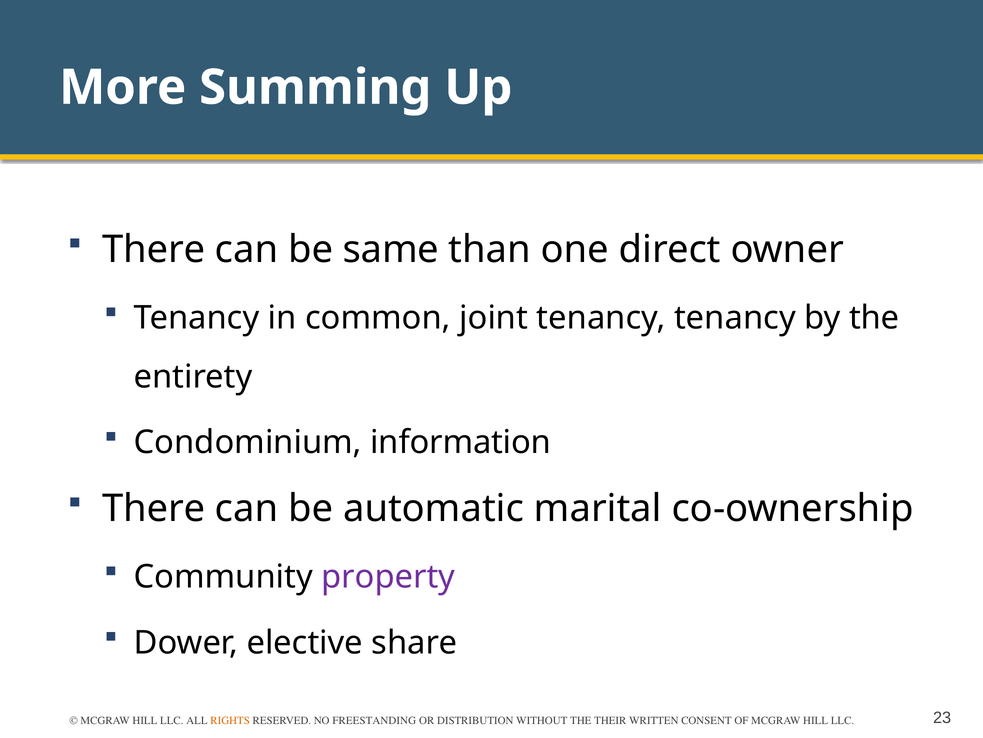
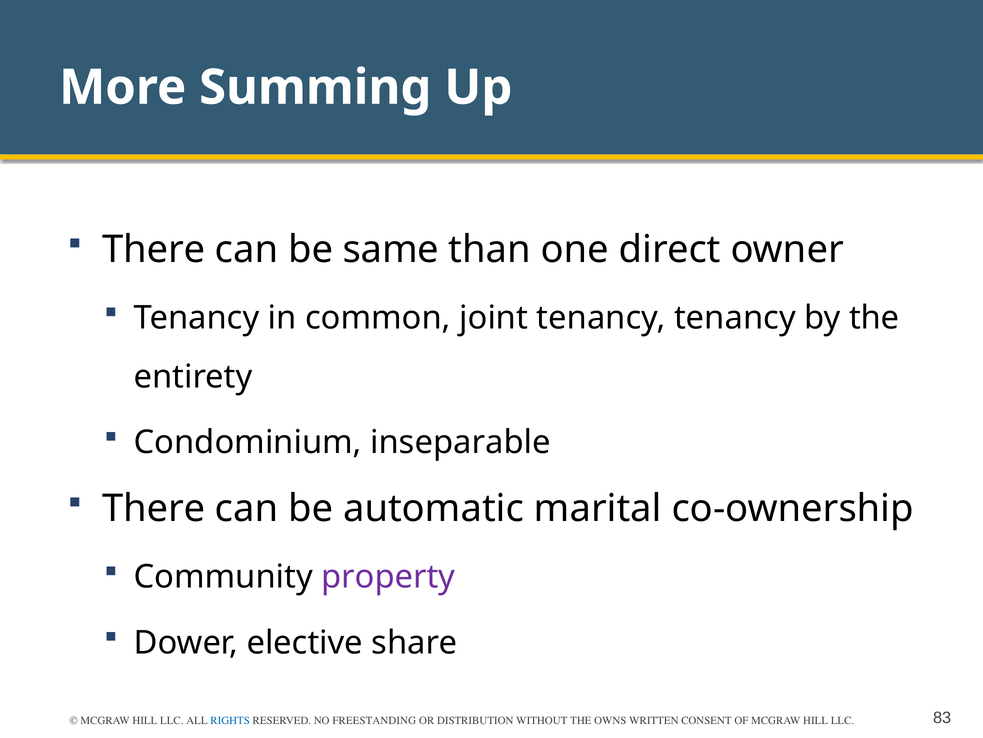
information: information -> inseparable
RIGHTS colour: orange -> blue
THEIR: THEIR -> OWNS
23: 23 -> 83
